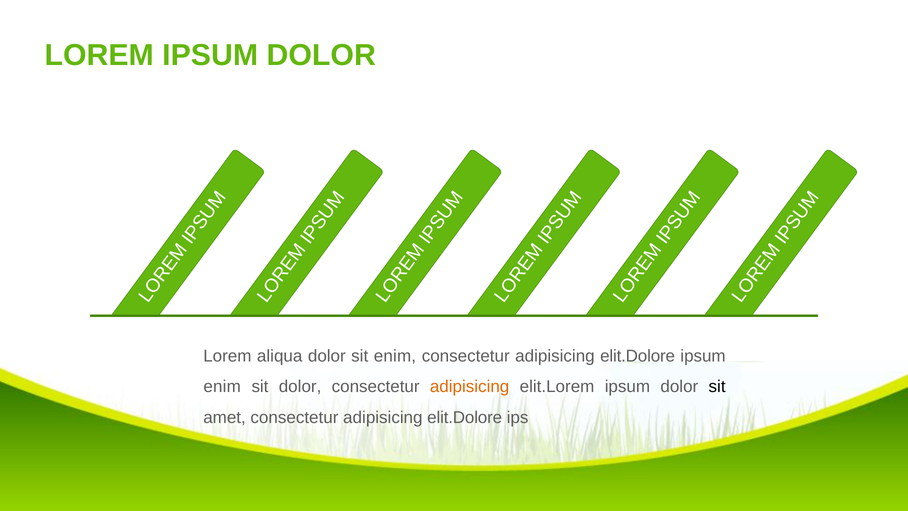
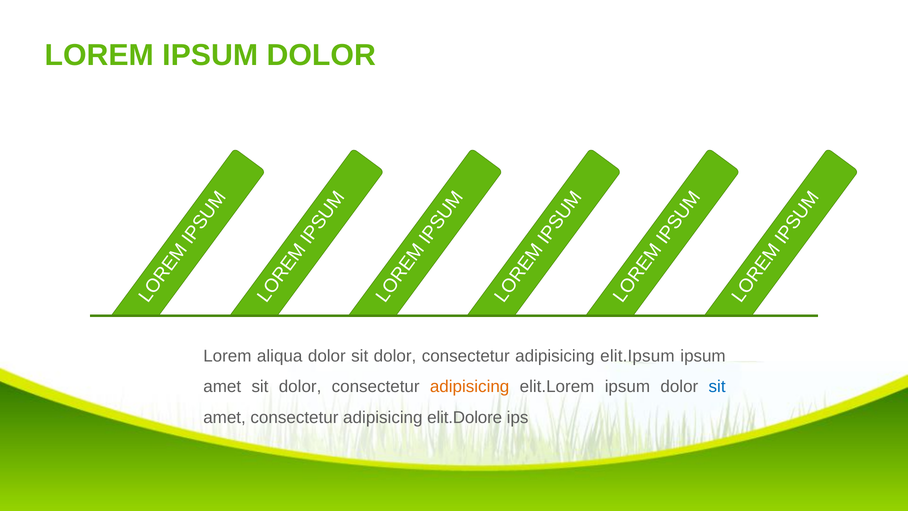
dolor sit enim: enim -> dolor
elit.Dolore at (638, 356): elit.Dolore -> elit.Ipsum
enim at (222, 387): enim -> amet
sit at (717, 387) colour: black -> blue
